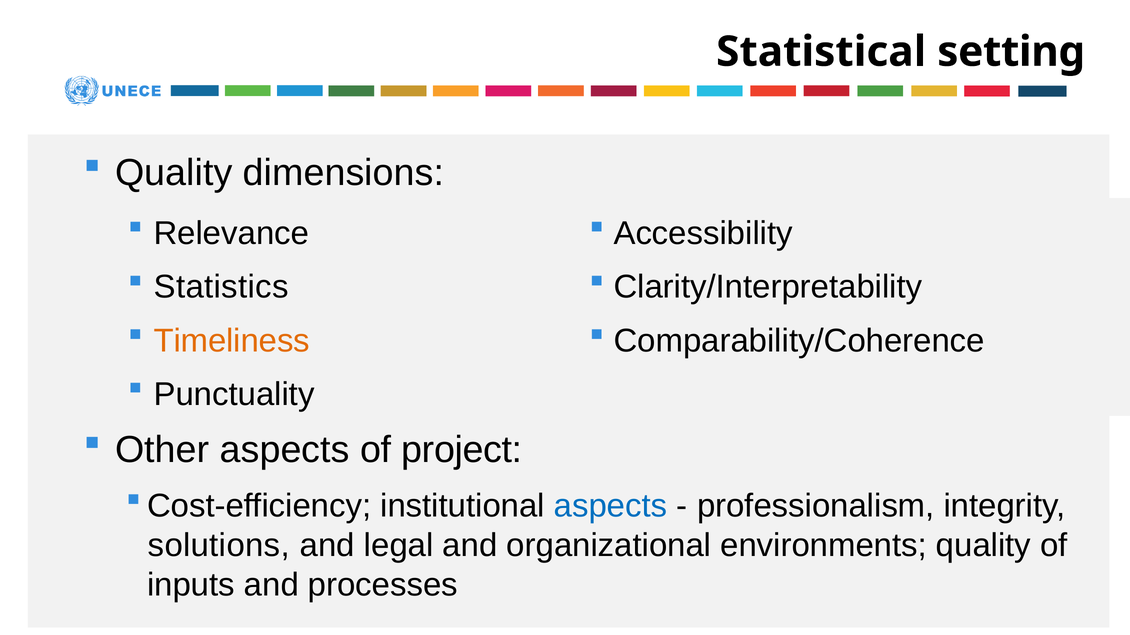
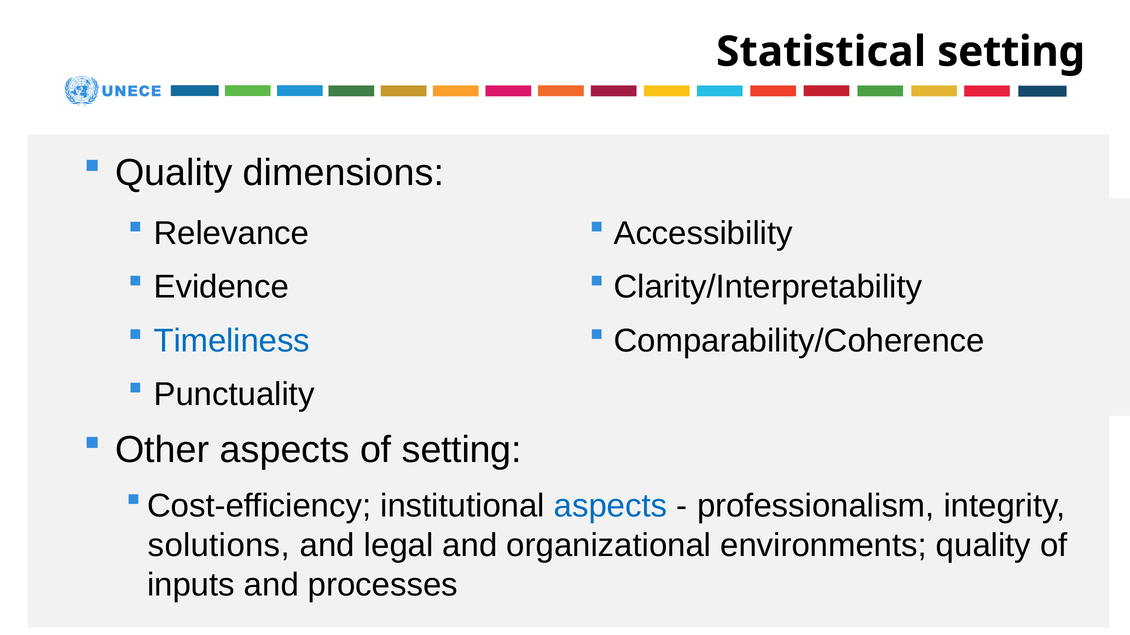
Statistics: Statistics -> Evidence
Timeliness colour: orange -> blue
of project: project -> setting
